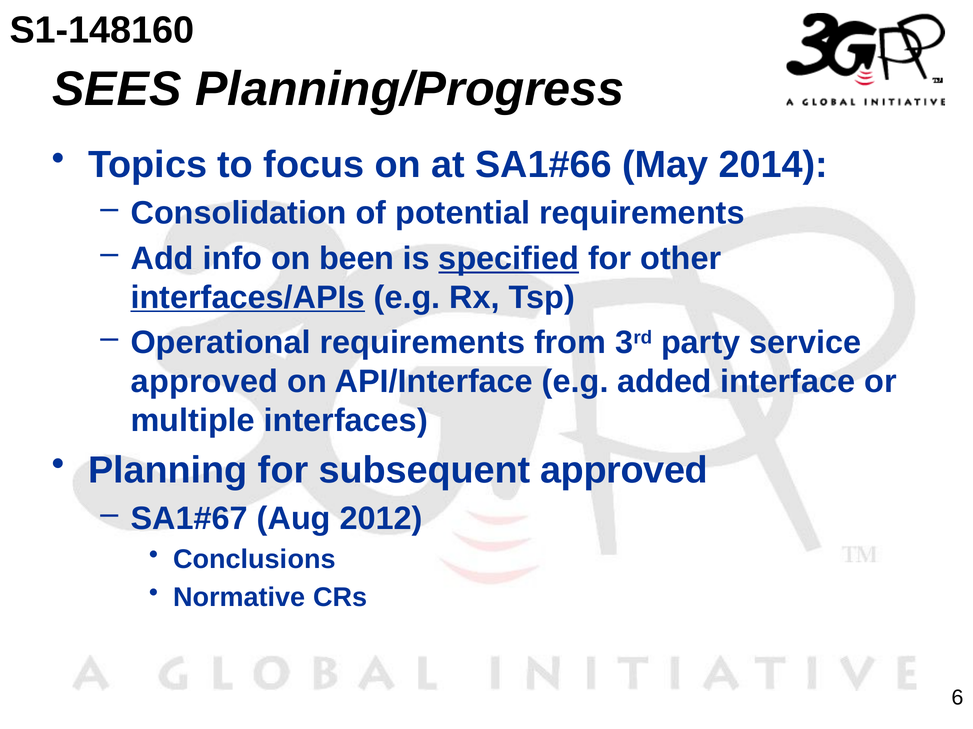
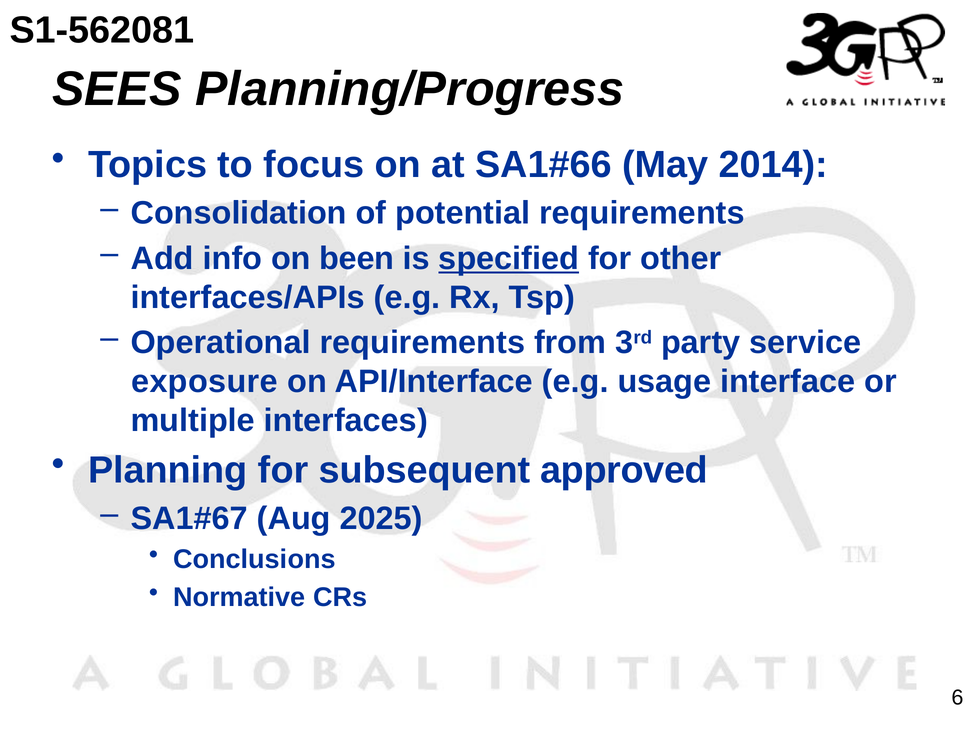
S1-148160: S1-148160 -> S1-562081
interfaces/APIs underline: present -> none
approved at (204, 382): approved -> exposure
added: added -> usage
2012: 2012 -> 2025
